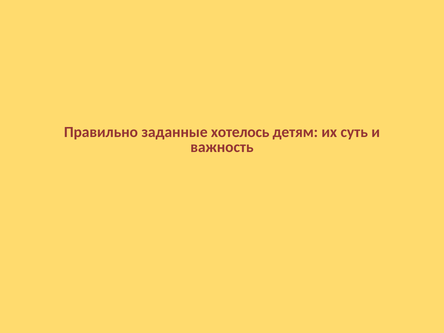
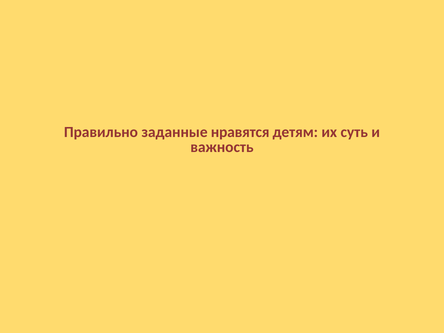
хотелось: хотелось -> нравятся
